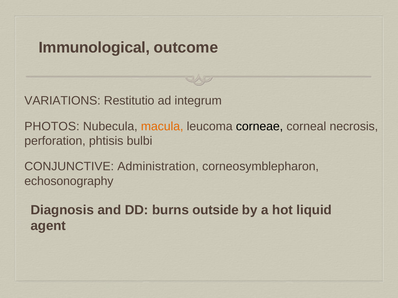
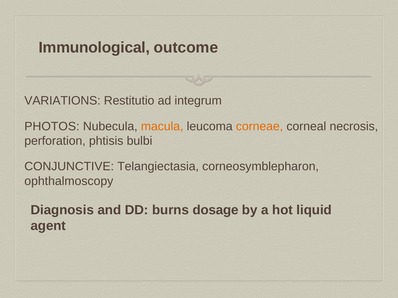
corneae colour: black -> orange
Administration: Administration -> Telangiectasia
echosonography: echosonography -> ophthalmoscopy
outside: outside -> dosage
